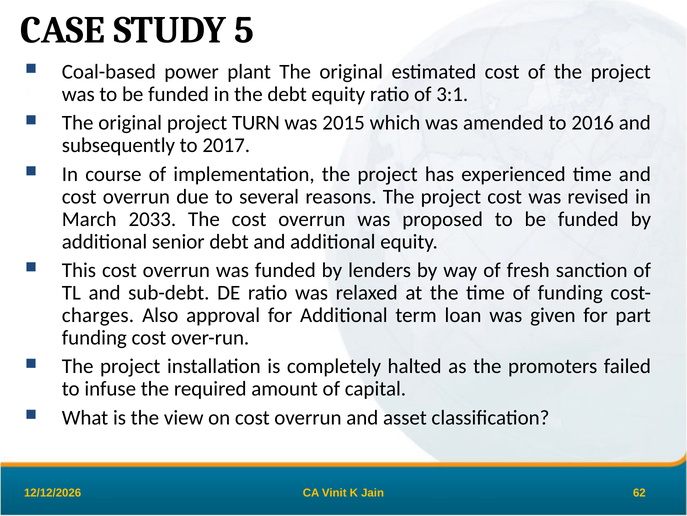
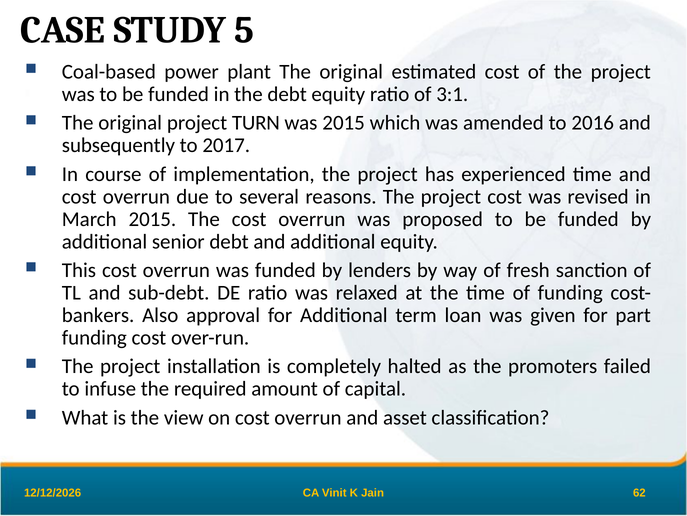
March 2033: 2033 -> 2015
charges: charges -> bankers
